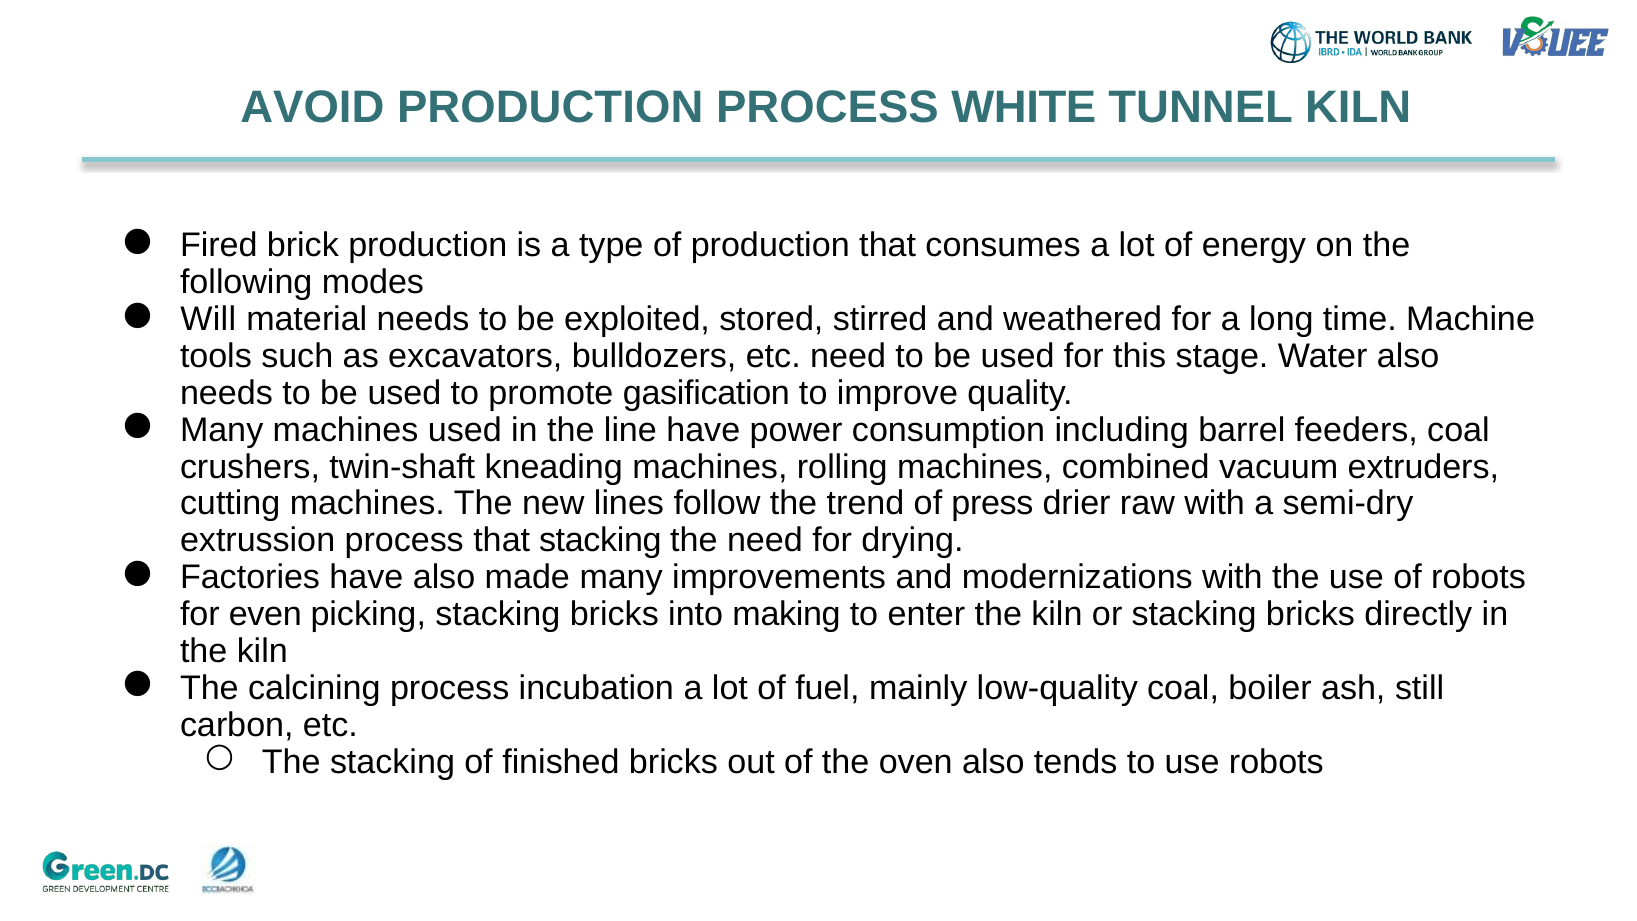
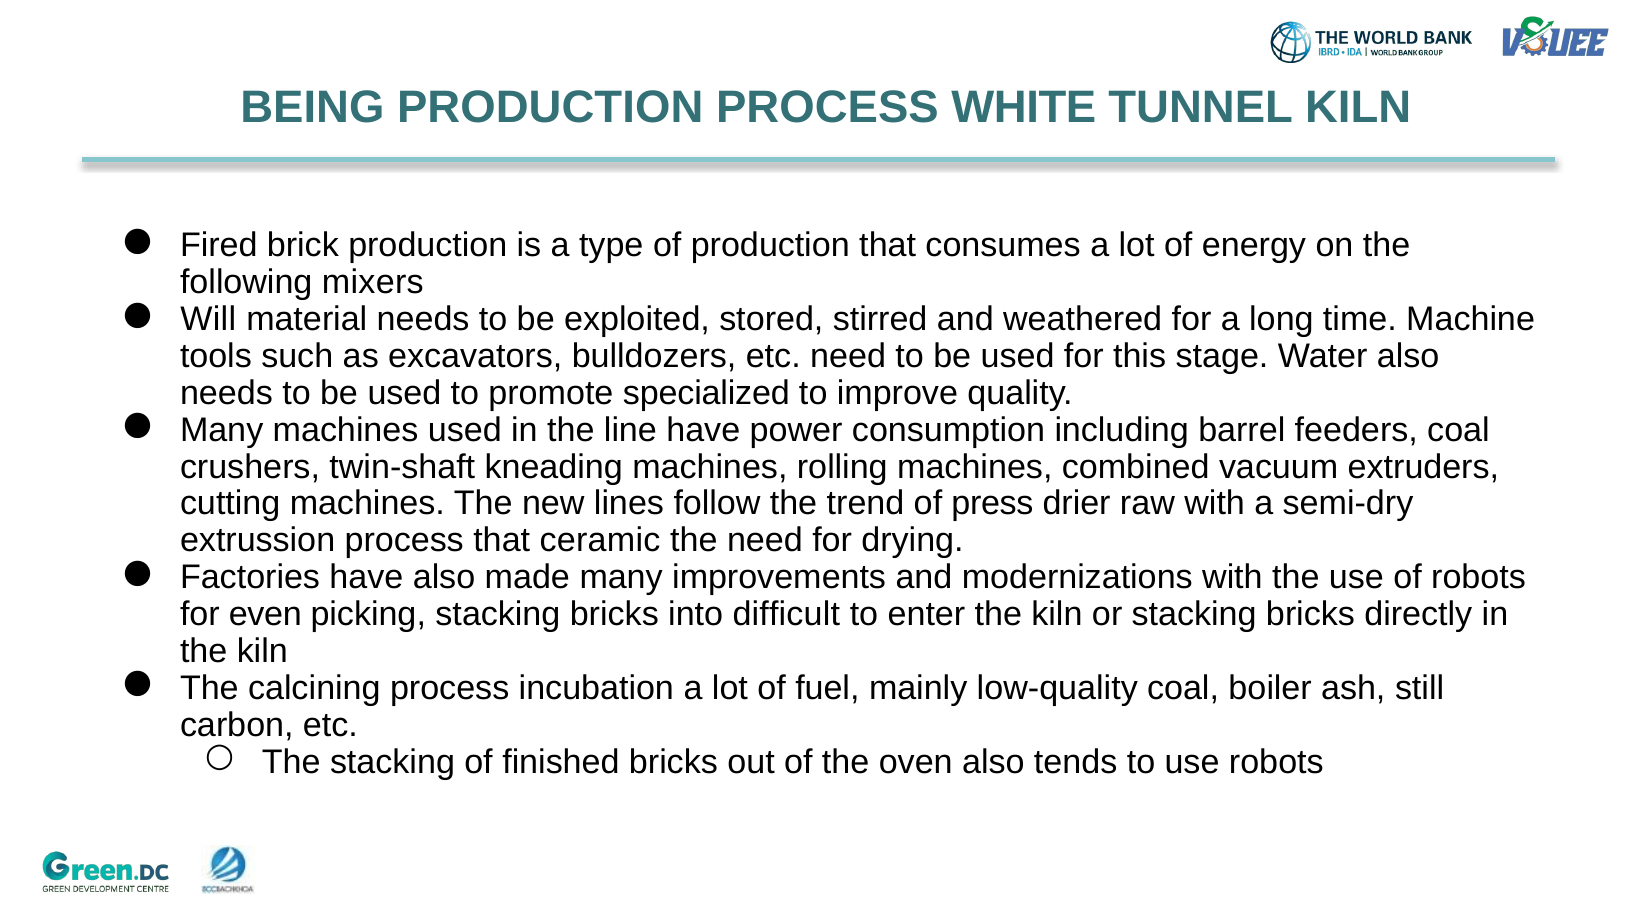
AVOID: AVOID -> BEING
modes: modes -> mixers
gasification: gasification -> specialized
that stacking: stacking -> ceramic
making: making -> difficult
